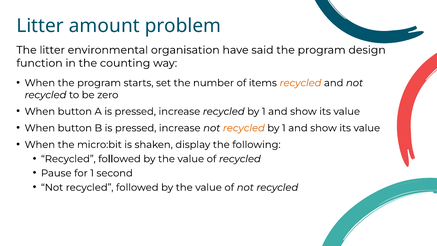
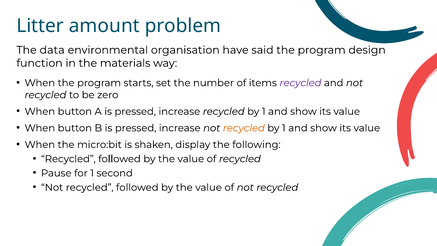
The litter: litter -> data
counting: counting -> materials
recycled at (301, 83) colour: orange -> purple
